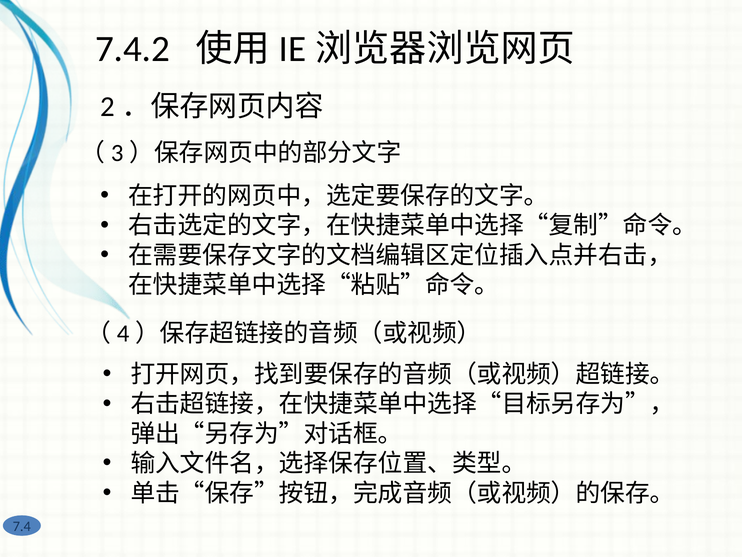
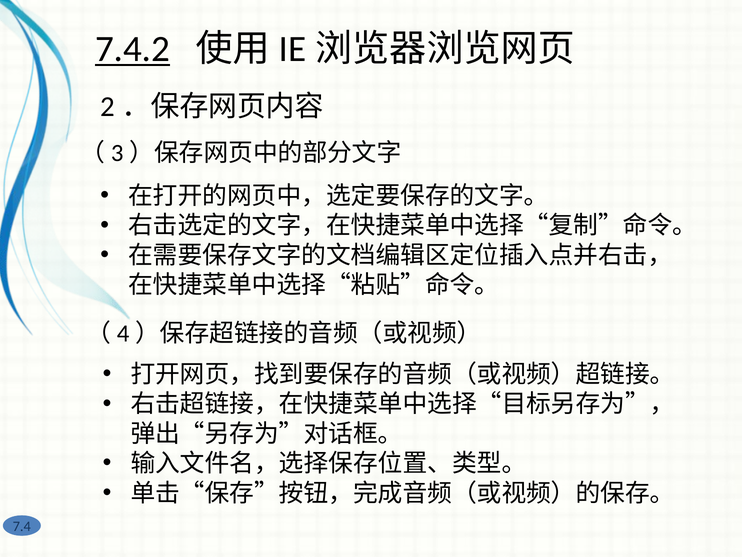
7.4.2 underline: none -> present
